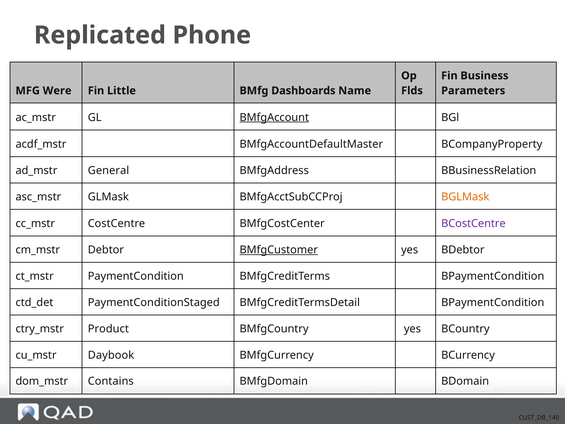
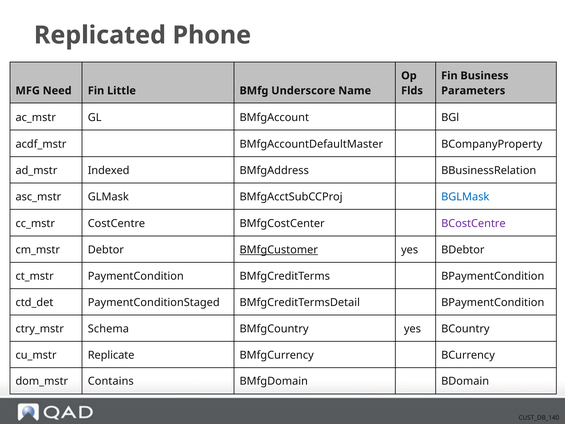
Were: Were -> Need
Dashboards: Dashboards -> Underscore
BMfgAccount underline: present -> none
General: General -> Indexed
BGLMask colour: orange -> blue
Product: Product -> Schema
Daybook: Daybook -> Replicate
